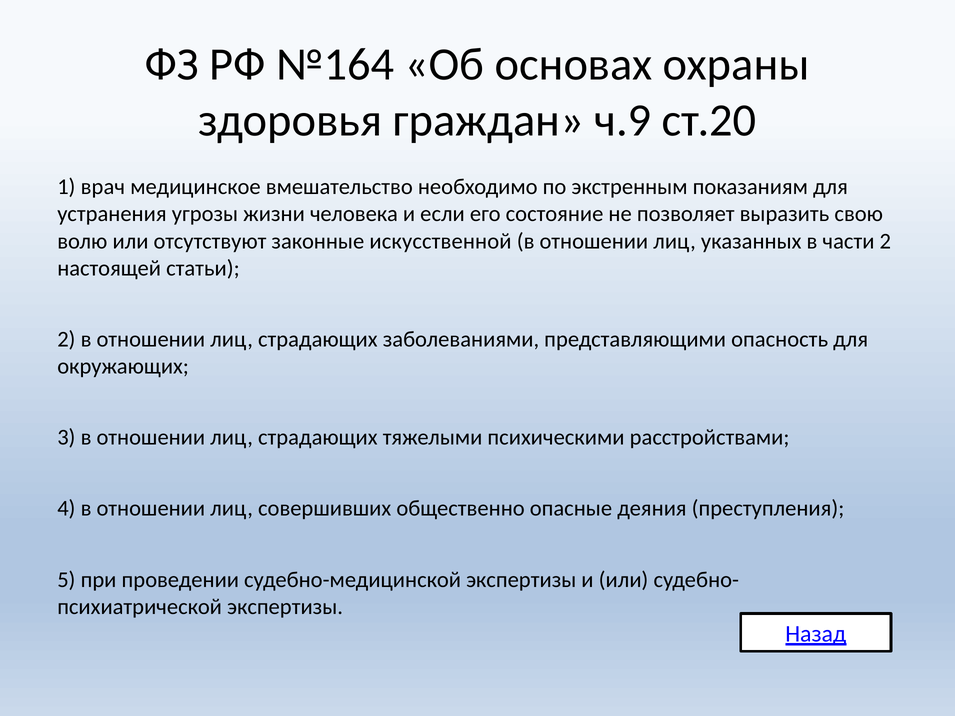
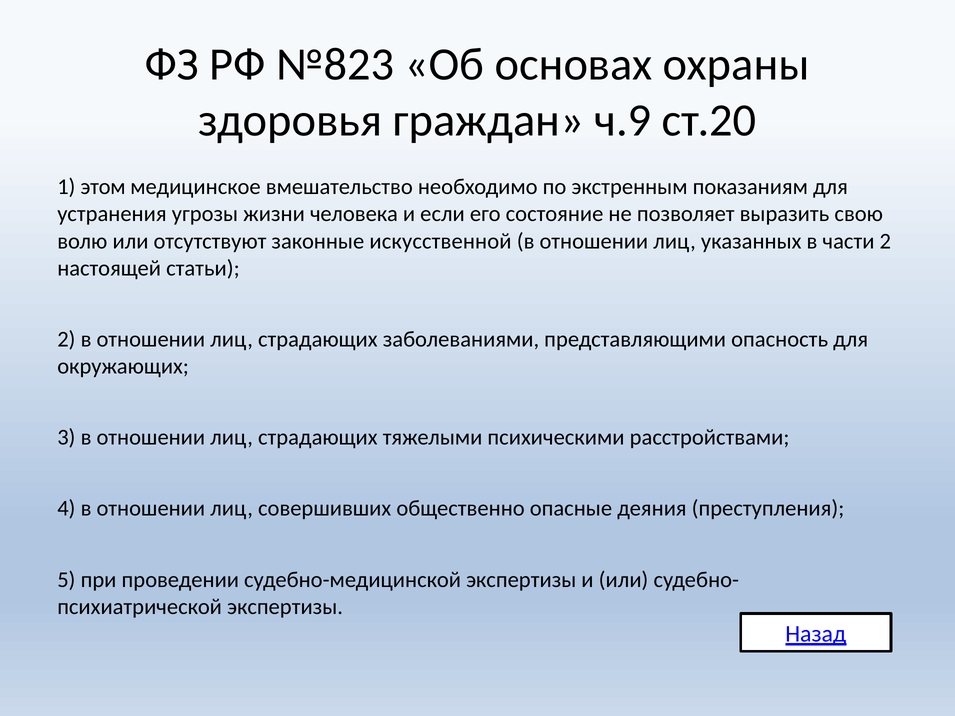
№164: №164 -> №823
врач: врач -> этом
